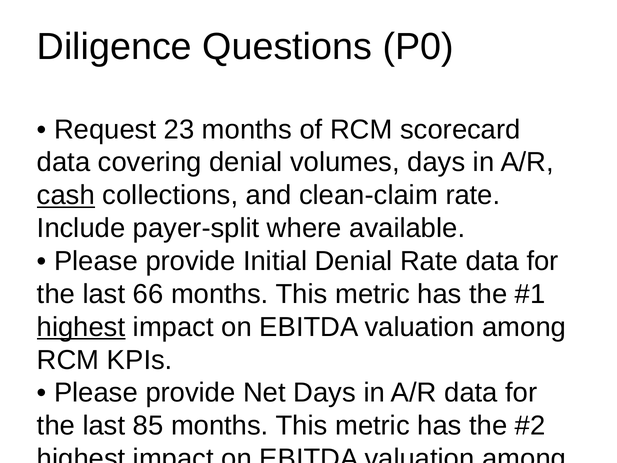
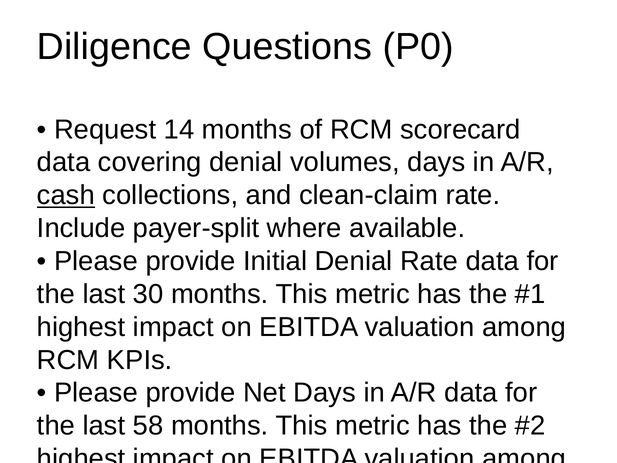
23: 23 -> 14
66: 66 -> 30
highest at (81, 327) underline: present -> none
85: 85 -> 58
